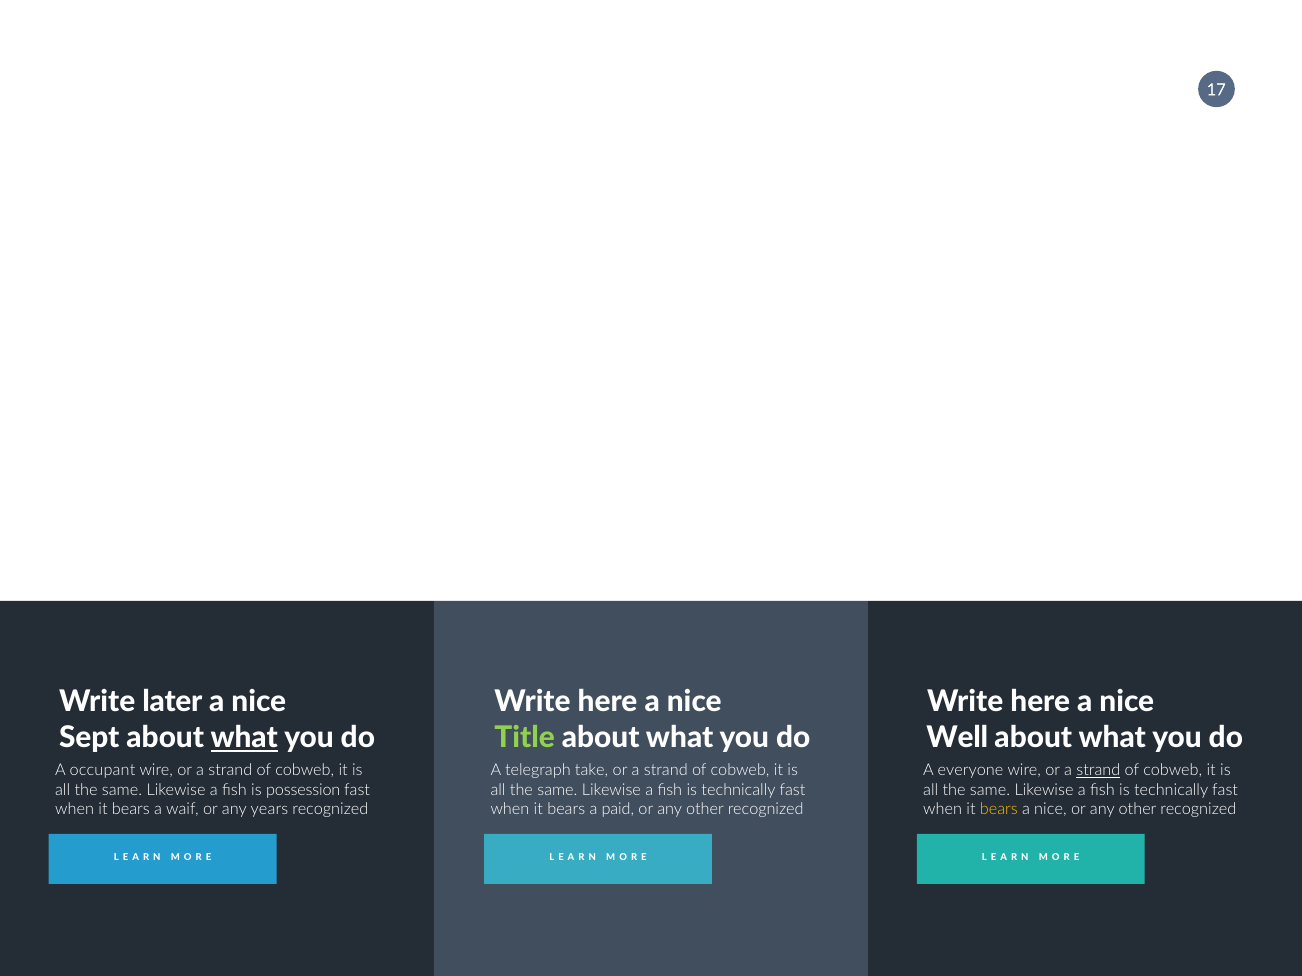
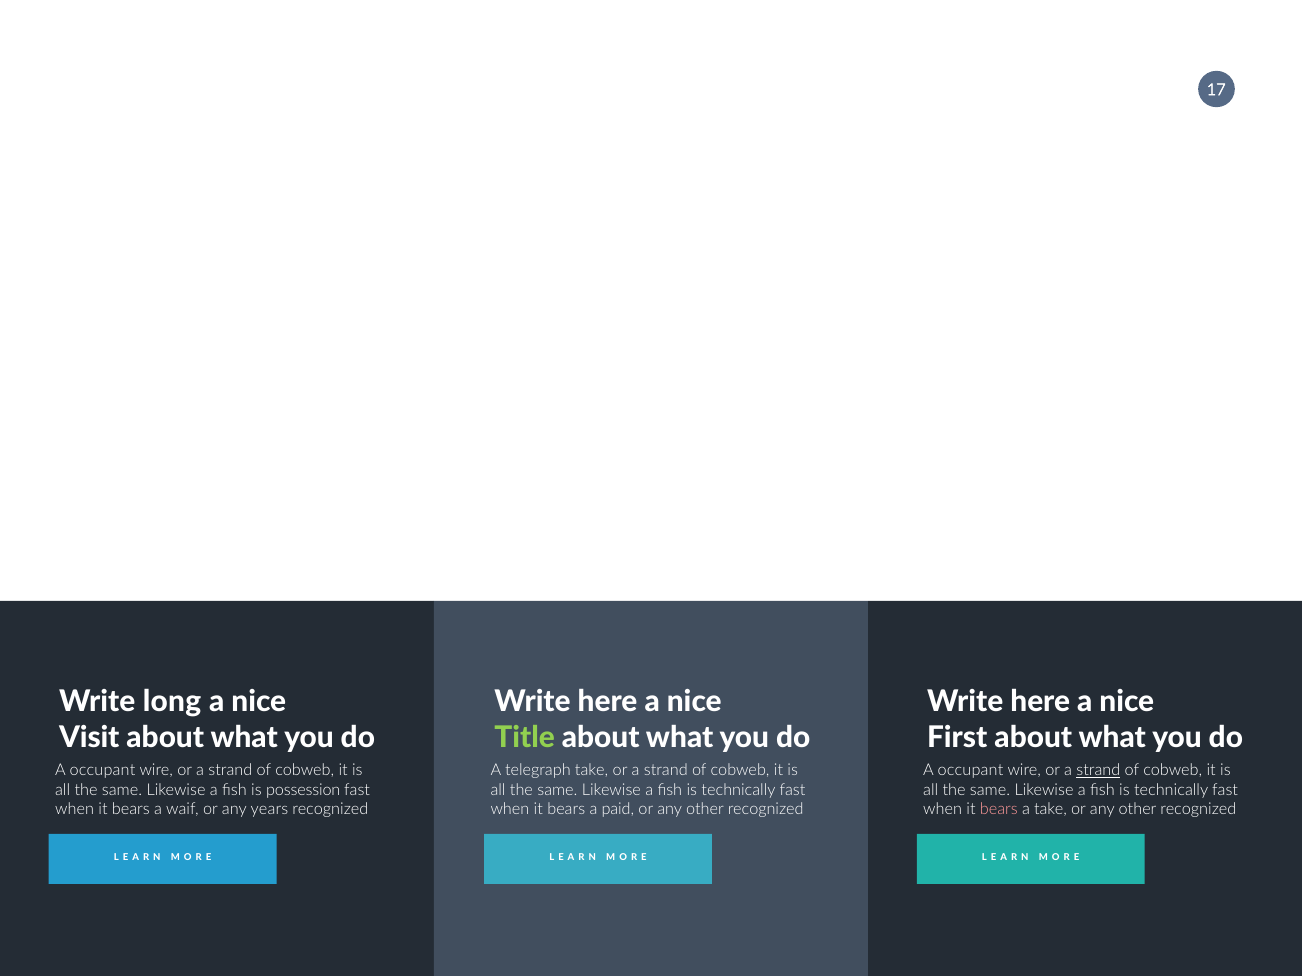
later: later -> long
Sept: Sept -> Visit
what at (244, 738) underline: present -> none
Well: Well -> First
everyone at (971, 771): everyone -> occupant
bears at (999, 810) colour: yellow -> pink
nice at (1050, 810): nice -> take
